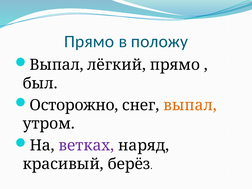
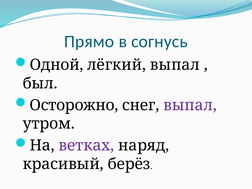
положу: положу -> согнусь
Выпал at (56, 65): Выпал -> Одной
лёгкий прямо: прямо -> выпал
выпал at (190, 105) colour: orange -> purple
